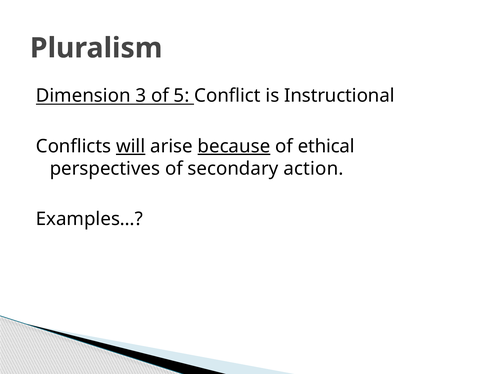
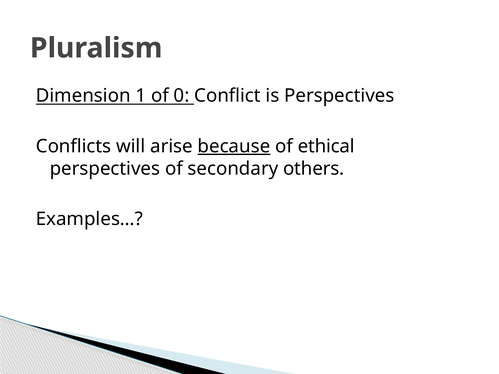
3: 3 -> 1
5: 5 -> 0
is Instructional: Instructional -> Perspectives
will underline: present -> none
action: action -> others
